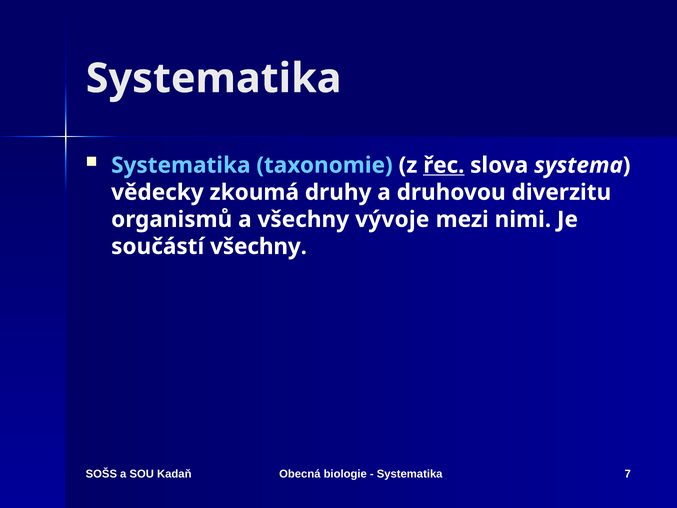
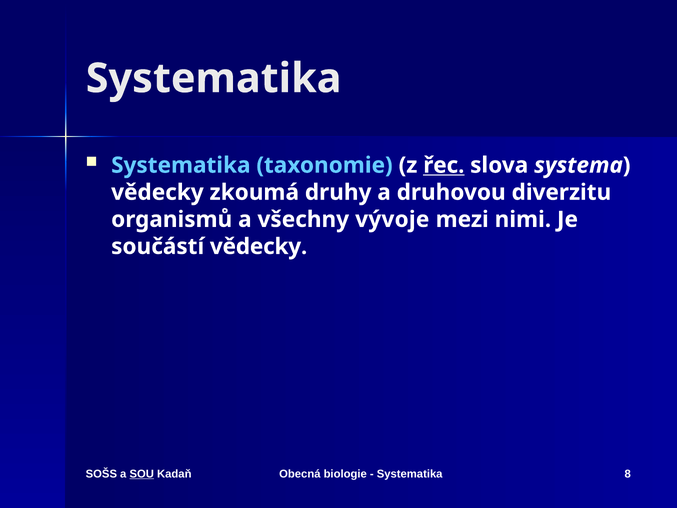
součástí všechny: všechny -> vědecky
SOU underline: none -> present
7: 7 -> 8
